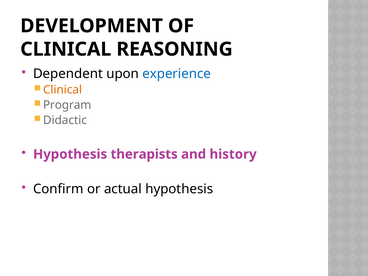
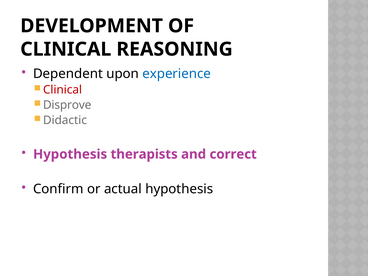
Clinical at (63, 90) colour: orange -> red
Program: Program -> Disprove
history: history -> correct
